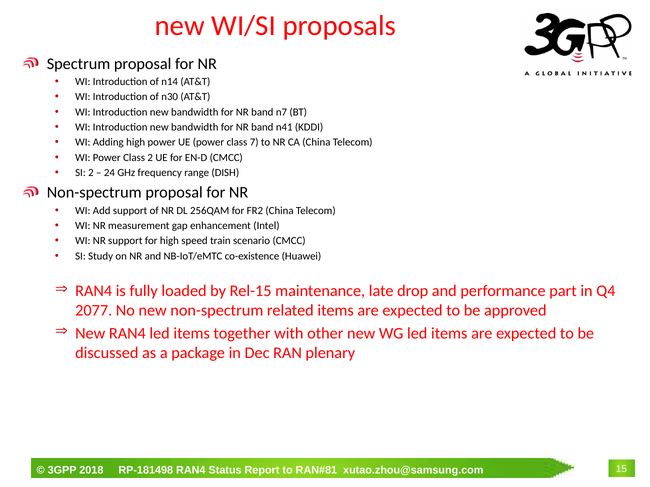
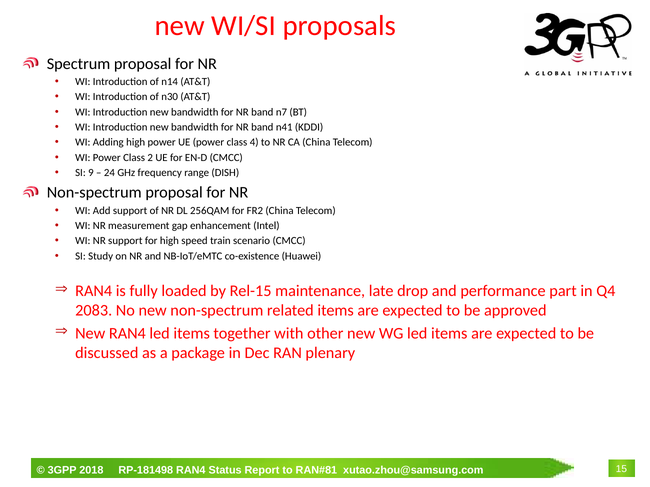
7: 7 -> 4
SI 2: 2 -> 9
2077: 2077 -> 2083
